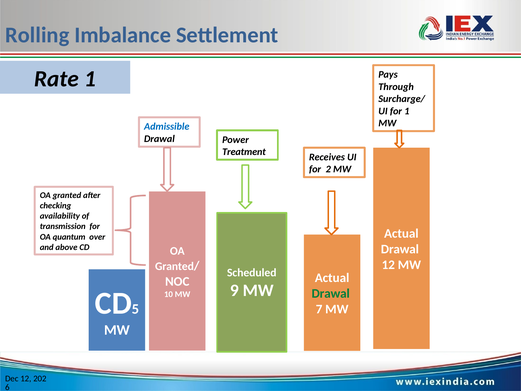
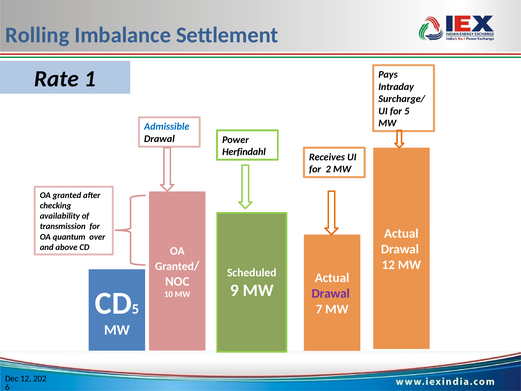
Through: Through -> Intraday
for 1: 1 -> 5
Treatment: Treatment -> Herfindahl
Drawal at (331, 293) colour: green -> purple
